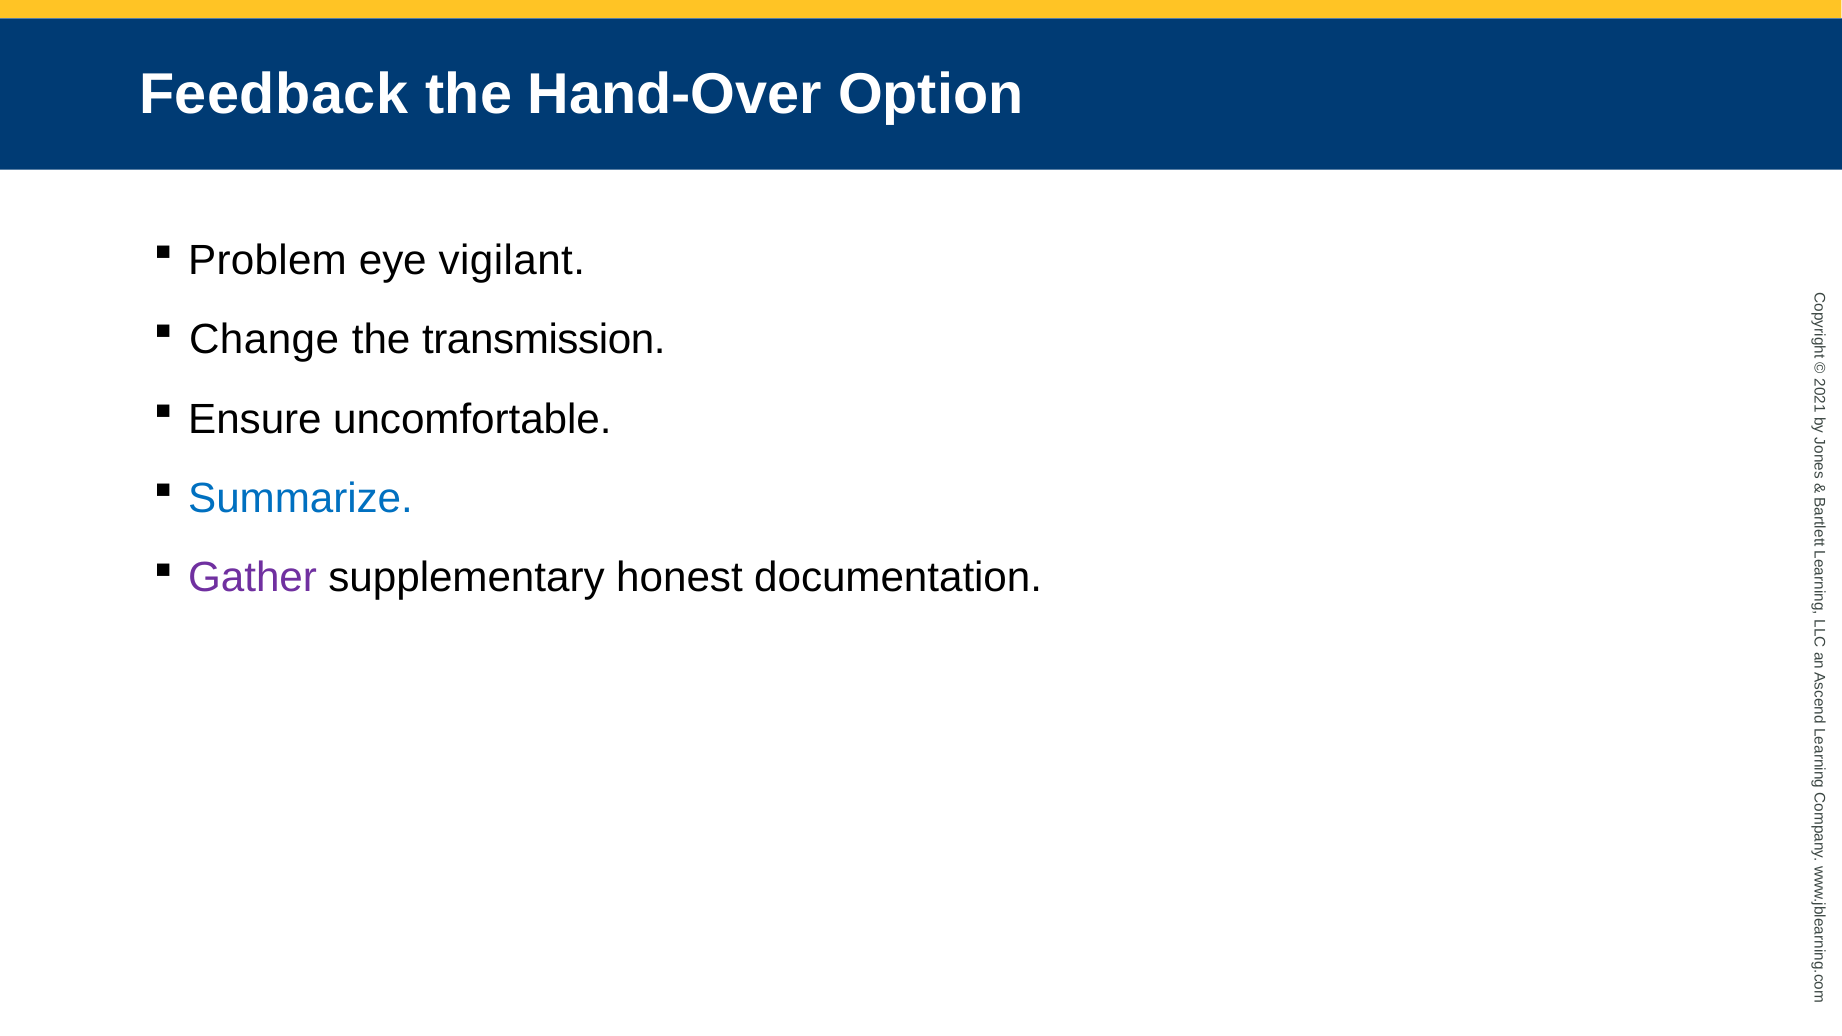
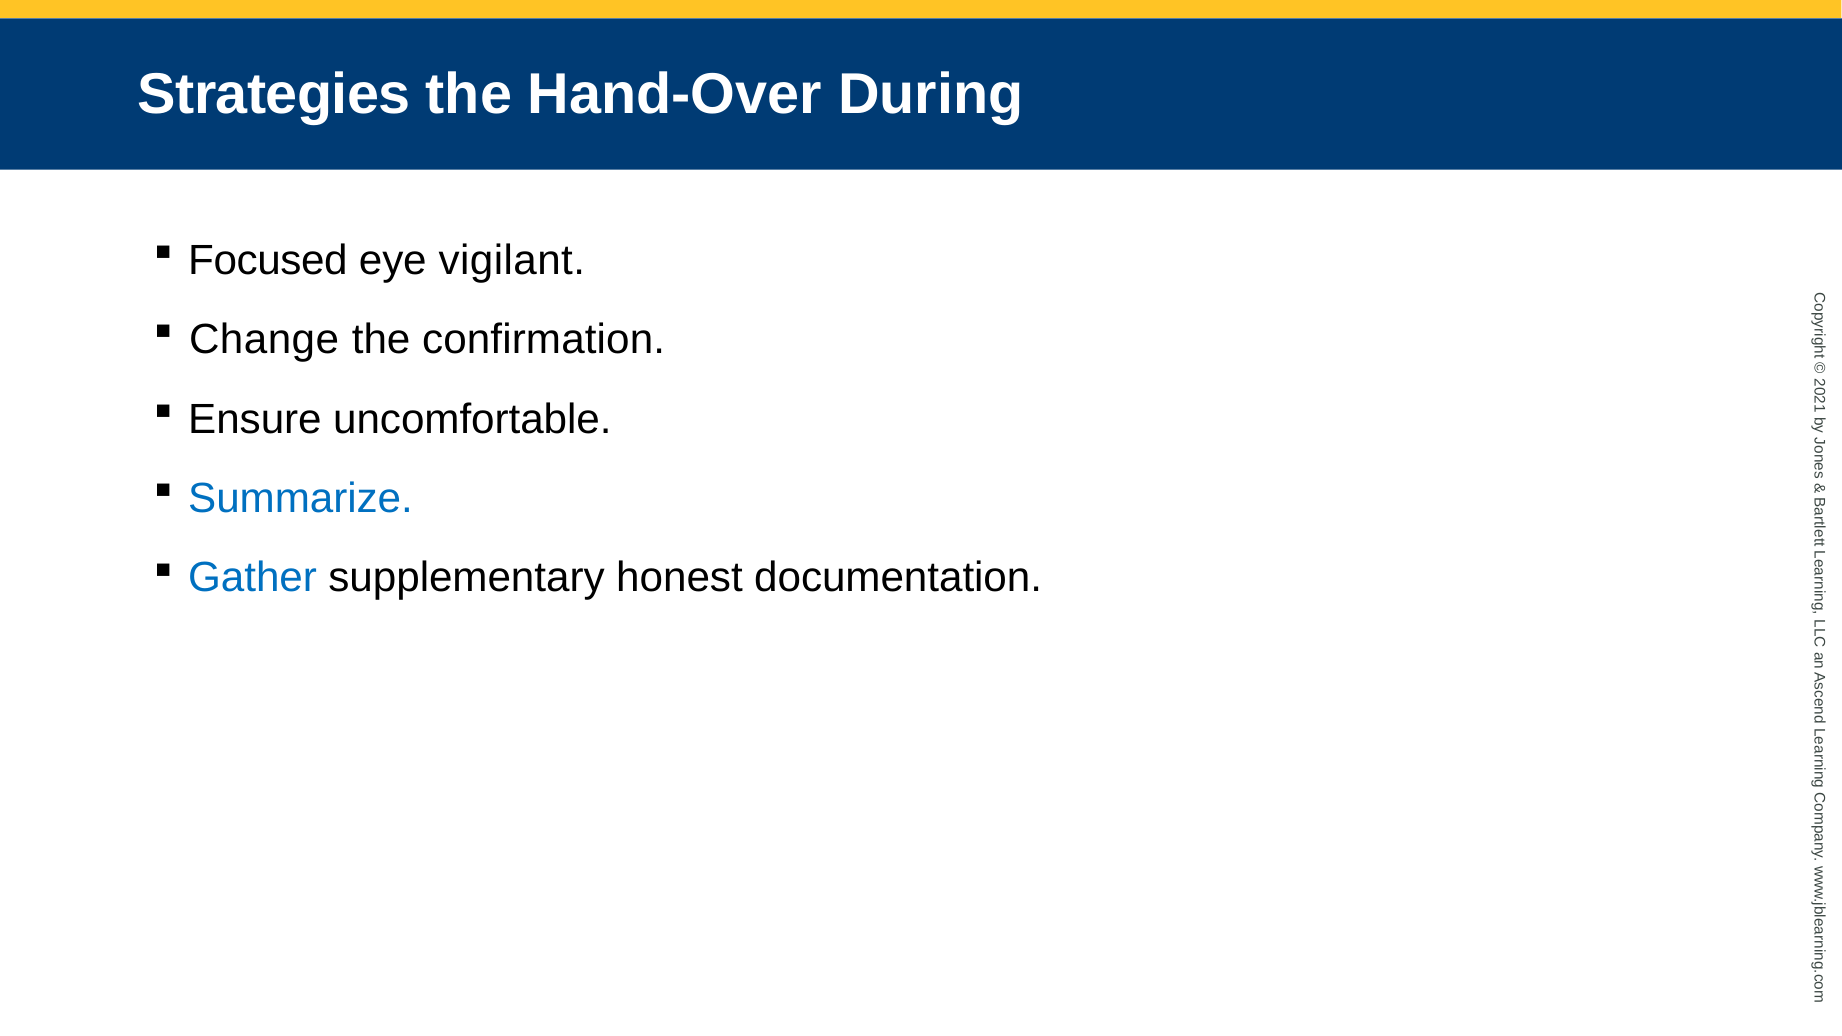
Feedback: Feedback -> Strategies
Option: Option -> During
Problem: Problem -> Focused
transmission: transmission -> confirmation
Gather colour: purple -> blue
